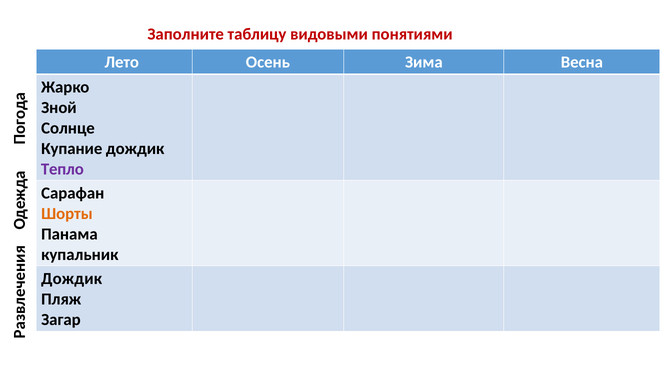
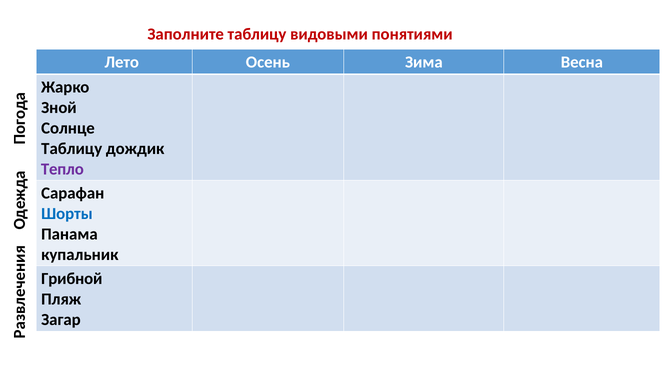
Купание at (72, 149): Купание -> Таблицу
Шорты colour: orange -> blue
Дождик at (72, 278): Дождик -> Грибной
